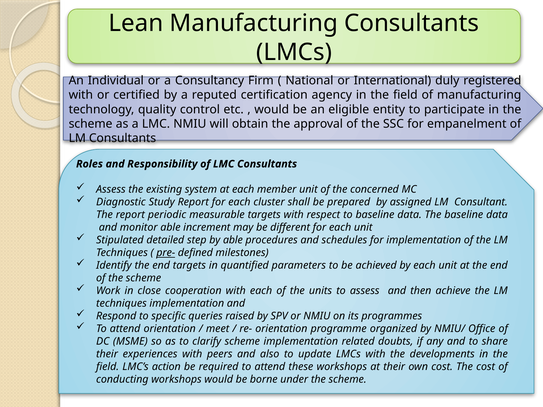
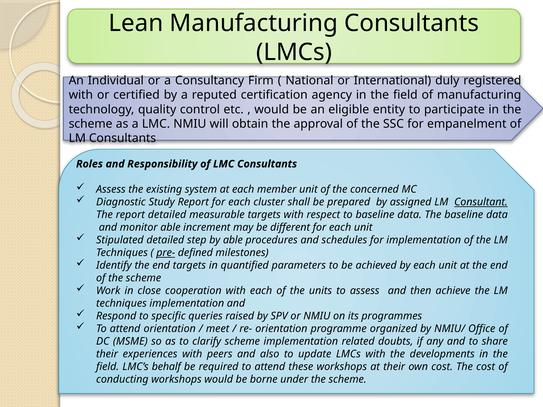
Consultant underline: none -> present
report periodic: periodic -> detailed
action: action -> behalf
